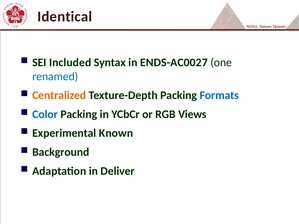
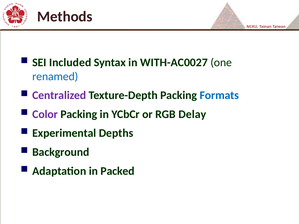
Identical: Identical -> Methods
ENDS-AC0027: ENDS-AC0027 -> WITH-AC0027
Centralized colour: orange -> purple
Color colour: blue -> purple
Views: Views -> Delay
Known: Known -> Depths
Deliver: Deliver -> Packed
